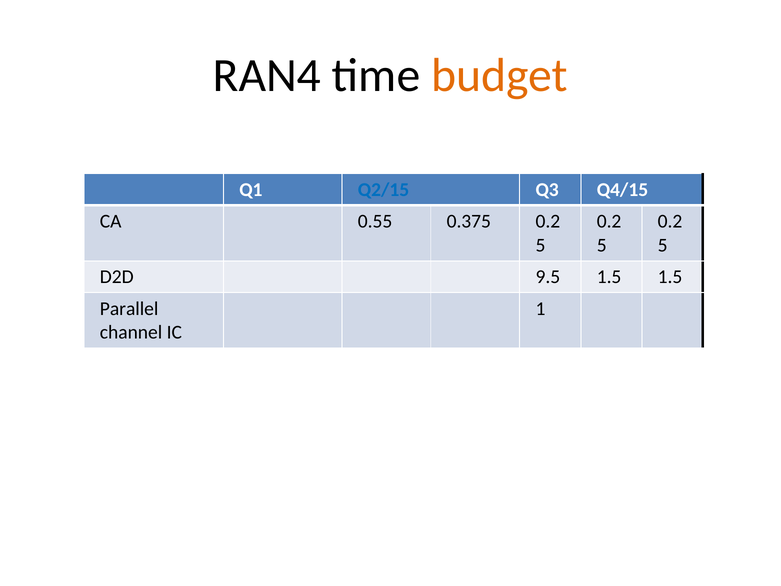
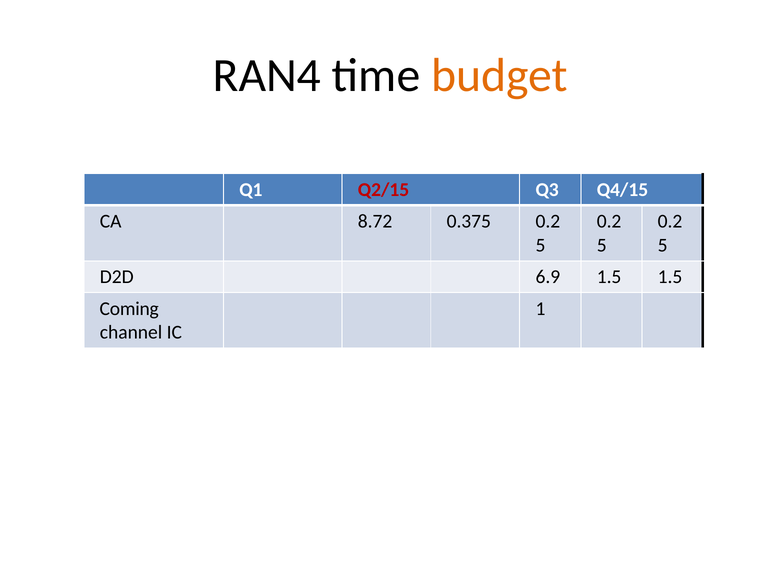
Q2/15 colour: blue -> red
0.55: 0.55 -> 8.72
9.5: 9.5 -> 6.9
Parallel: Parallel -> Coming
